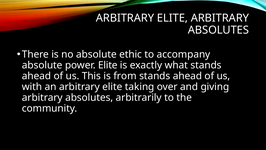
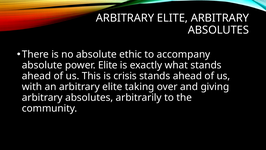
from: from -> crisis
